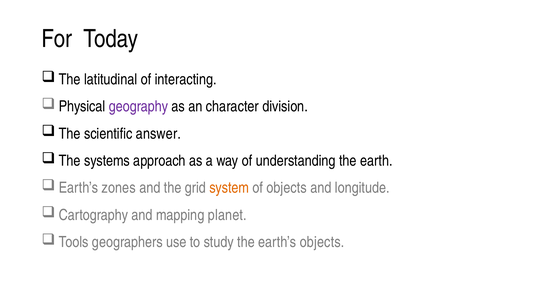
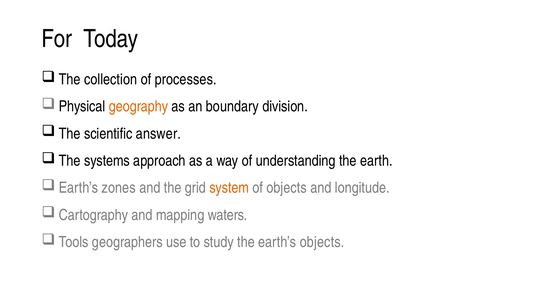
latitudinal: latitudinal -> collection
interacting: interacting -> processes
geography colour: purple -> orange
character: character -> boundary
planet: planet -> waters
